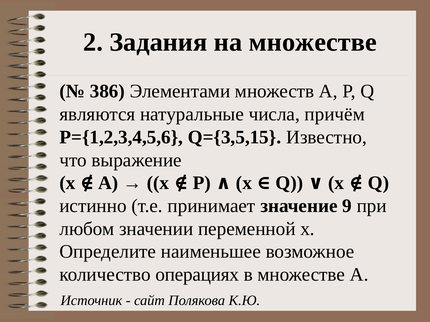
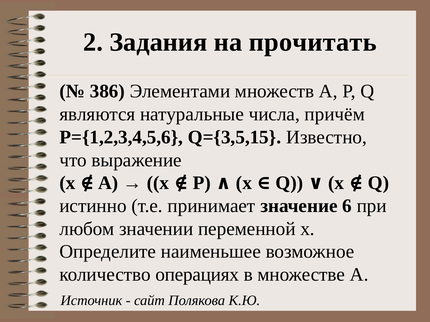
на множестве: множестве -> прочитать
9: 9 -> 6
